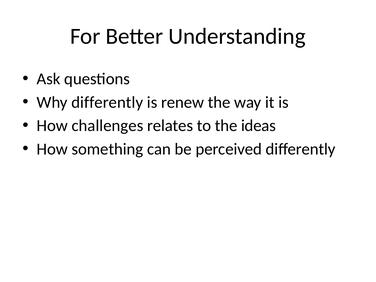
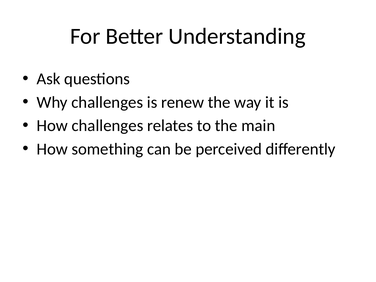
Why differently: differently -> challenges
ideas: ideas -> main
